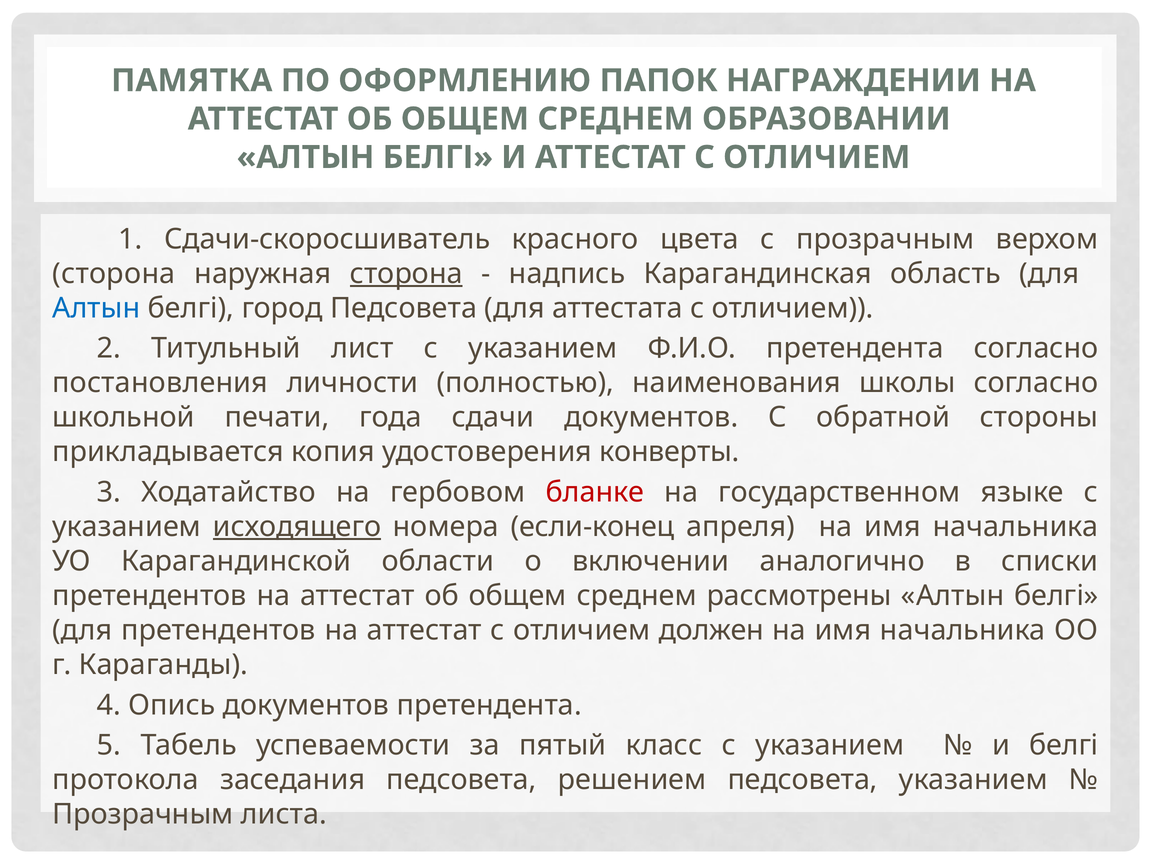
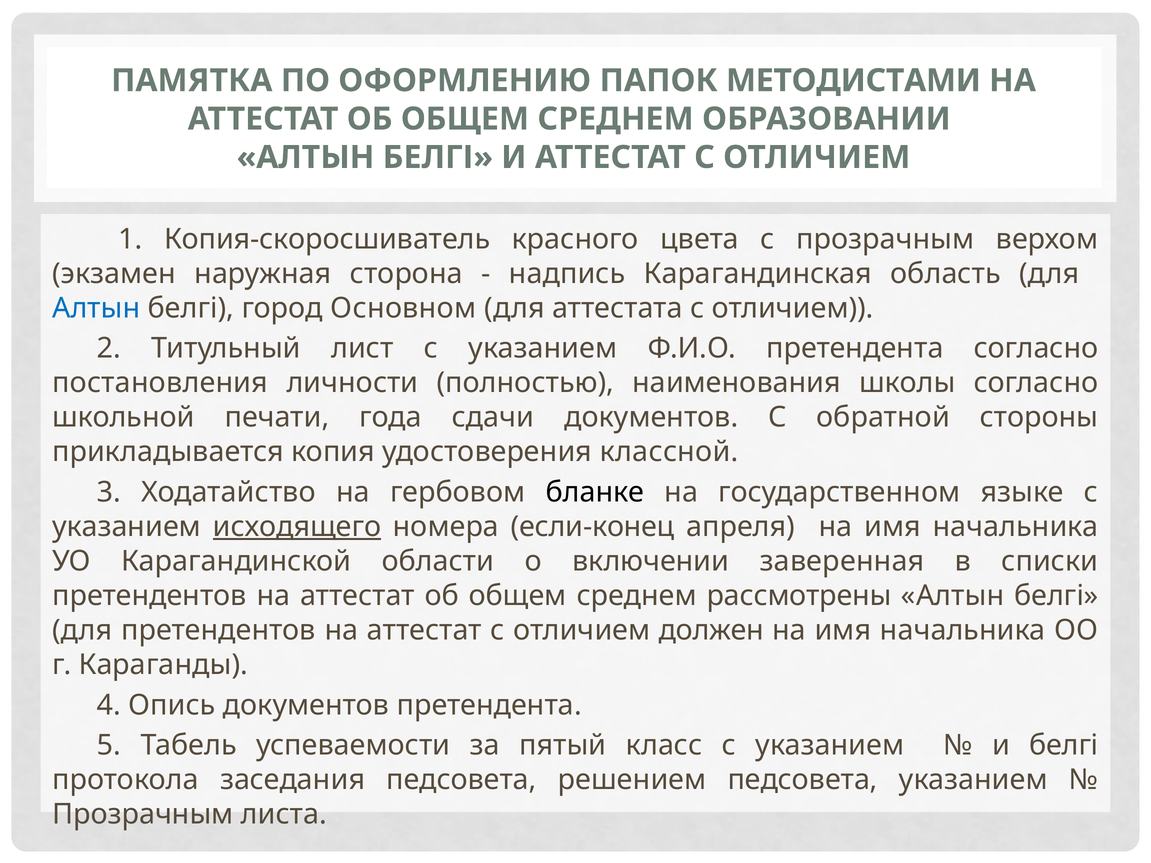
НАГРАЖДЕНИИ: НАГРАЖДЕНИИ -> МЕТОДИСТАМИ
Сдачи-скоросшиватель: Сдачи-скоросшиватель -> Копия-скоросшиватель
сторона at (114, 274): сторона -> экзамен
сторона at (406, 274) underline: present -> none
город Педсовета: Педсовета -> Основном
конверты: конверты -> классной
бланке colour: red -> black
аналогично: аналогично -> заверенная
